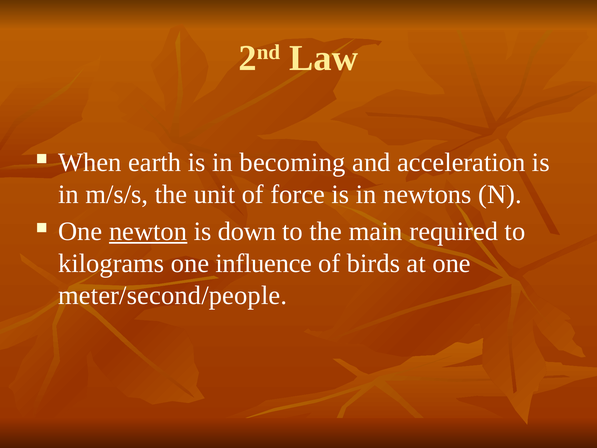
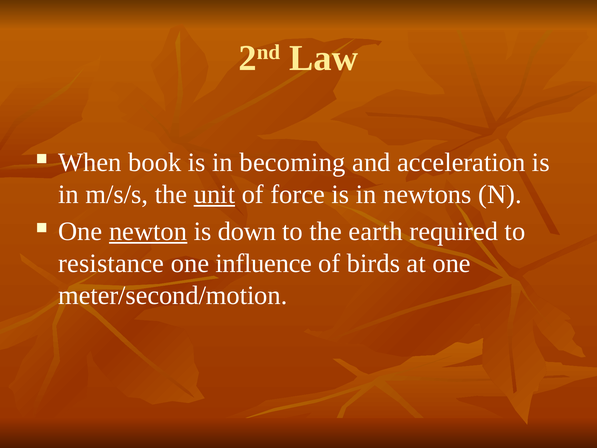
earth: earth -> book
unit underline: none -> present
main: main -> earth
kilograms: kilograms -> resistance
meter/second/people: meter/second/people -> meter/second/motion
